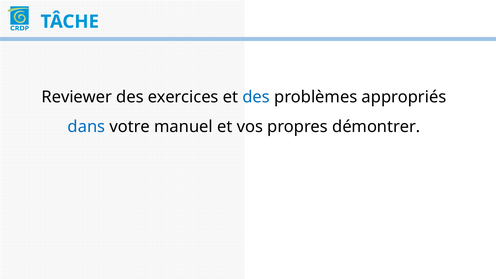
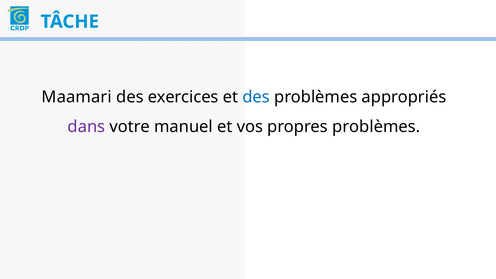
Reviewer: Reviewer -> Maamari
dans colour: blue -> purple
propres démontrer: démontrer -> problèmes
